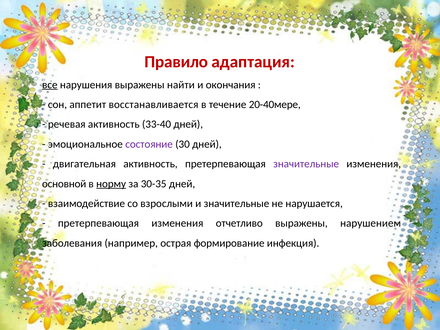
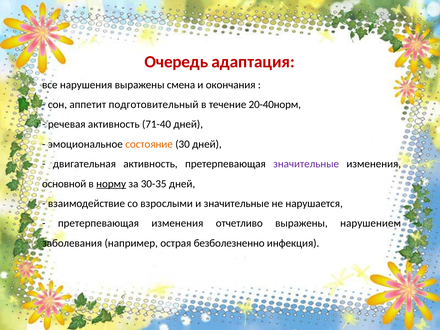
Правило: Правило -> Очередь
все underline: present -> none
найти: найти -> смена
восстанавливается: восстанавливается -> подготовительный
20-40мере: 20-40мере -> 20-40норм
33-40: 33-40 -> 71-40
состояние colour: purple -> orange
формирование: формирование -> безболезненно
